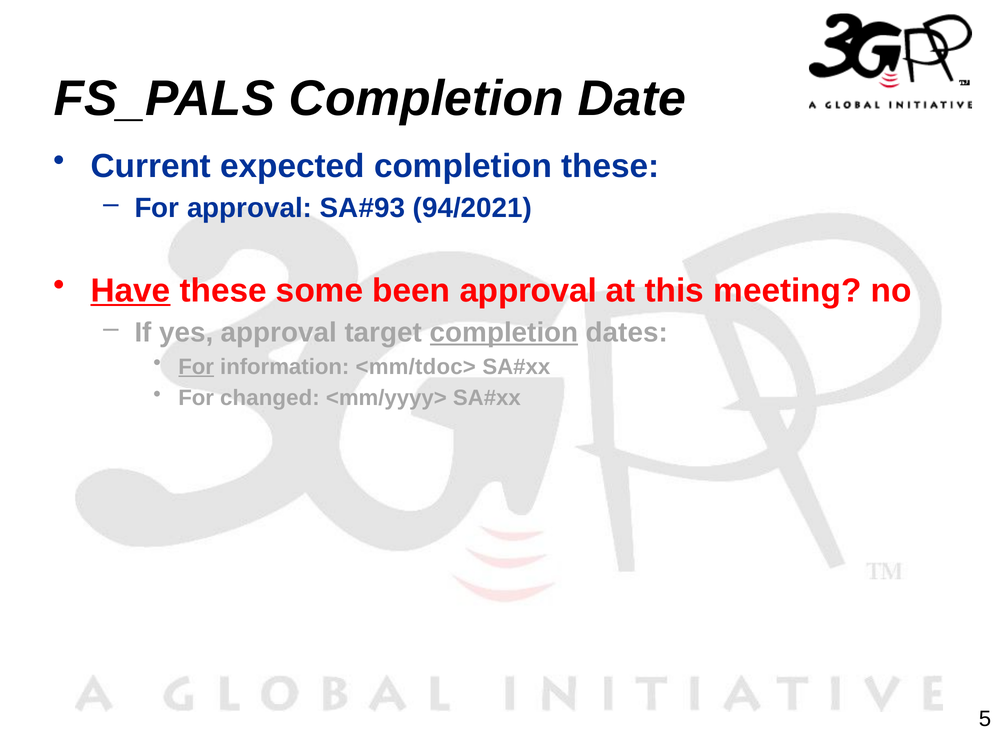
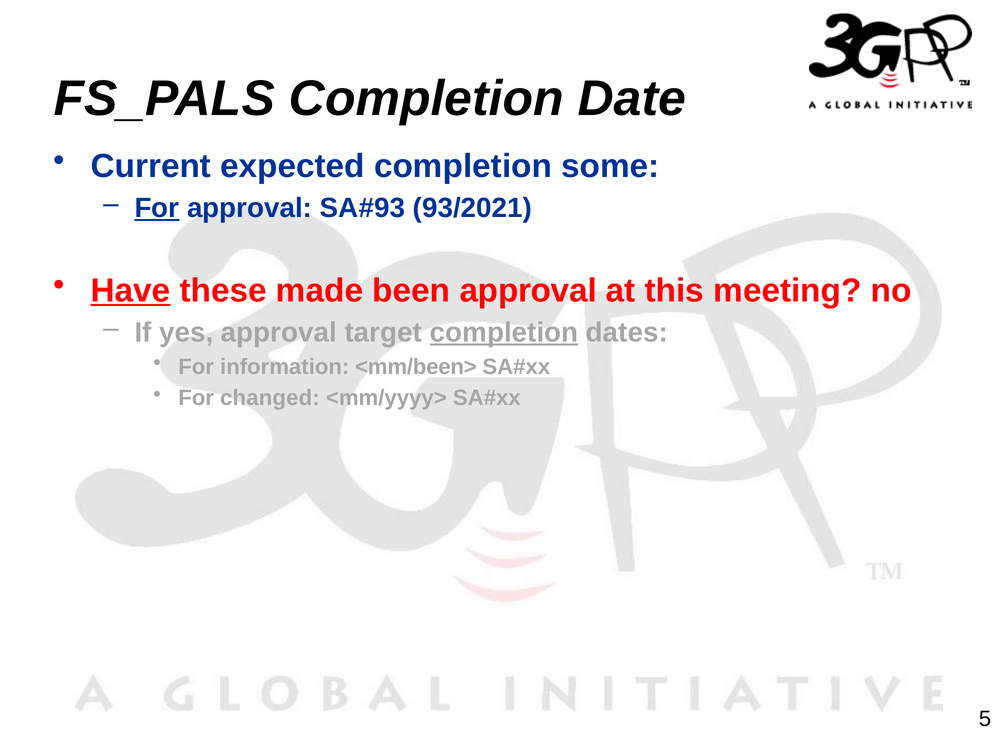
completion these: these -> some
For at (157, 208) underline: none -> present
94/2021: 94/2021 -> 93/2021
some: some -> made
For at (196, 367) underline: present -> none
<mm/tdoc>: <mm/tdoc> -> <mm/been>
